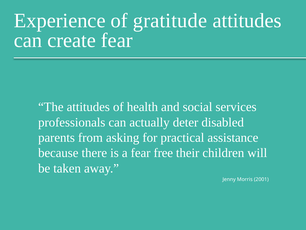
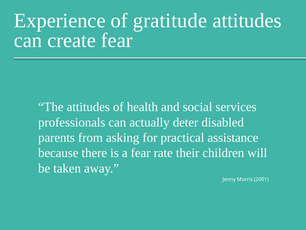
free: free -> rate
